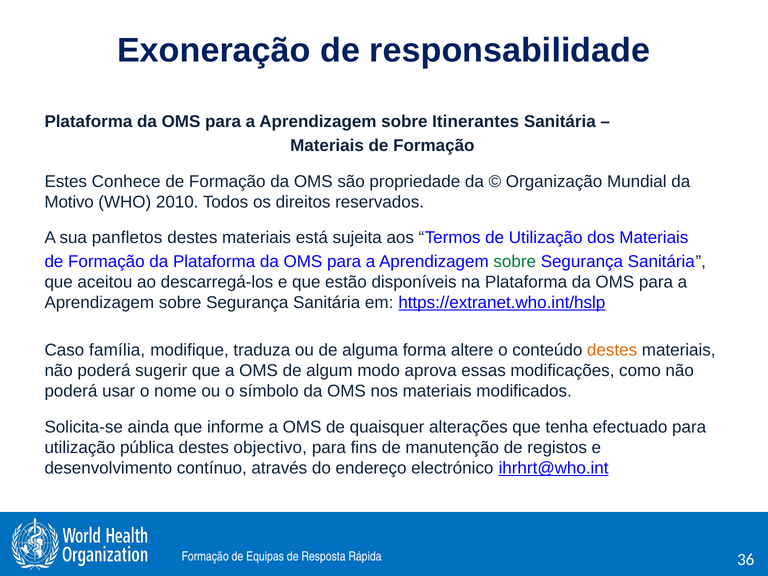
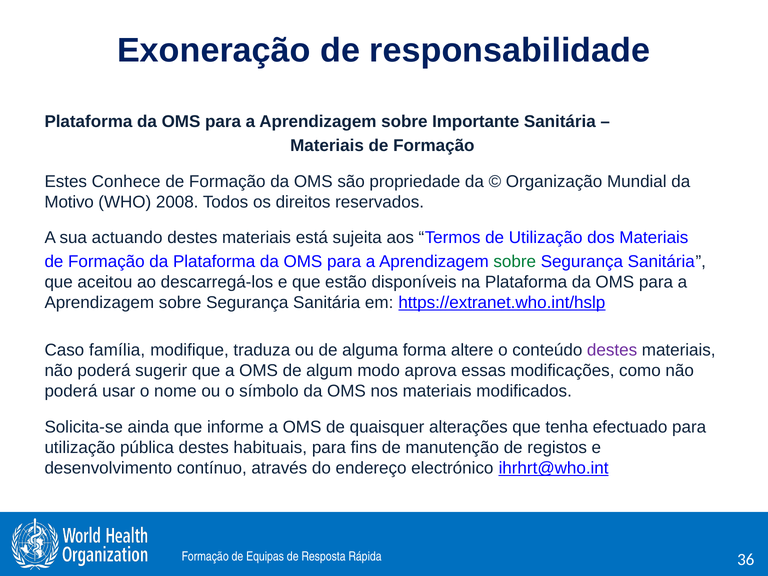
Itinerantes: Itinerantes -> Importante
2010: 2010 -> 2008
panfletos: panfletos -> actuando
destes at (612, 350) colour: orange -> purple
objectivo: objectivo -> habituais
